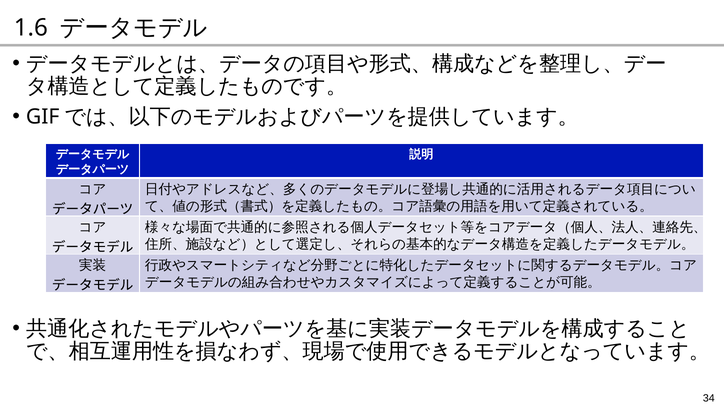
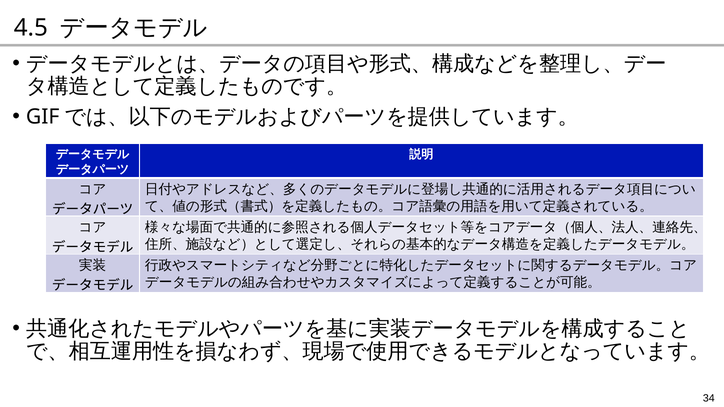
1.6: 1.6 -> 4.5
